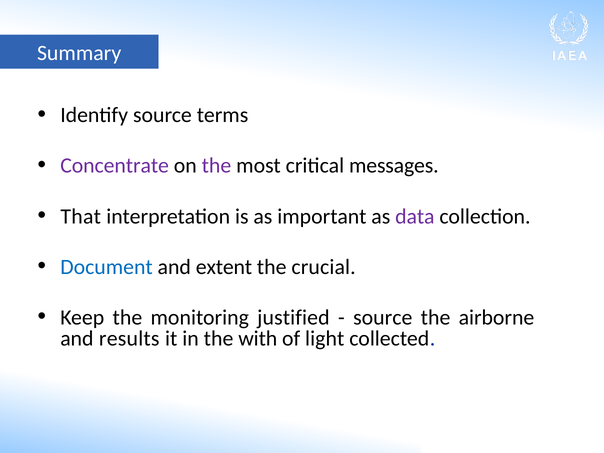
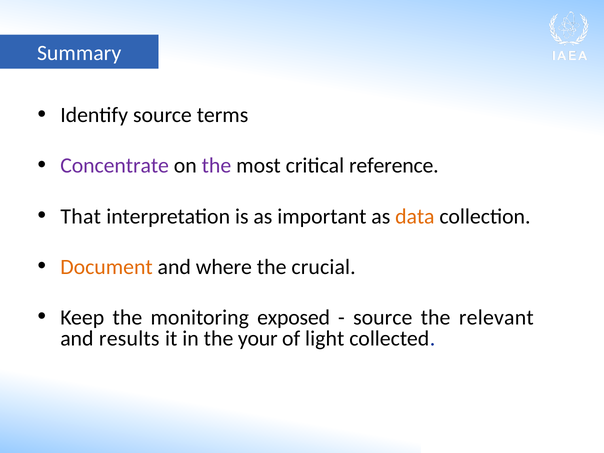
messages: messages -> reference
data colour: purple -> orange
Document colour: blue -> orange
extent: extent -> where
justified: justified -> exposed
airborne: airborne -> relevant
with: with -> your
